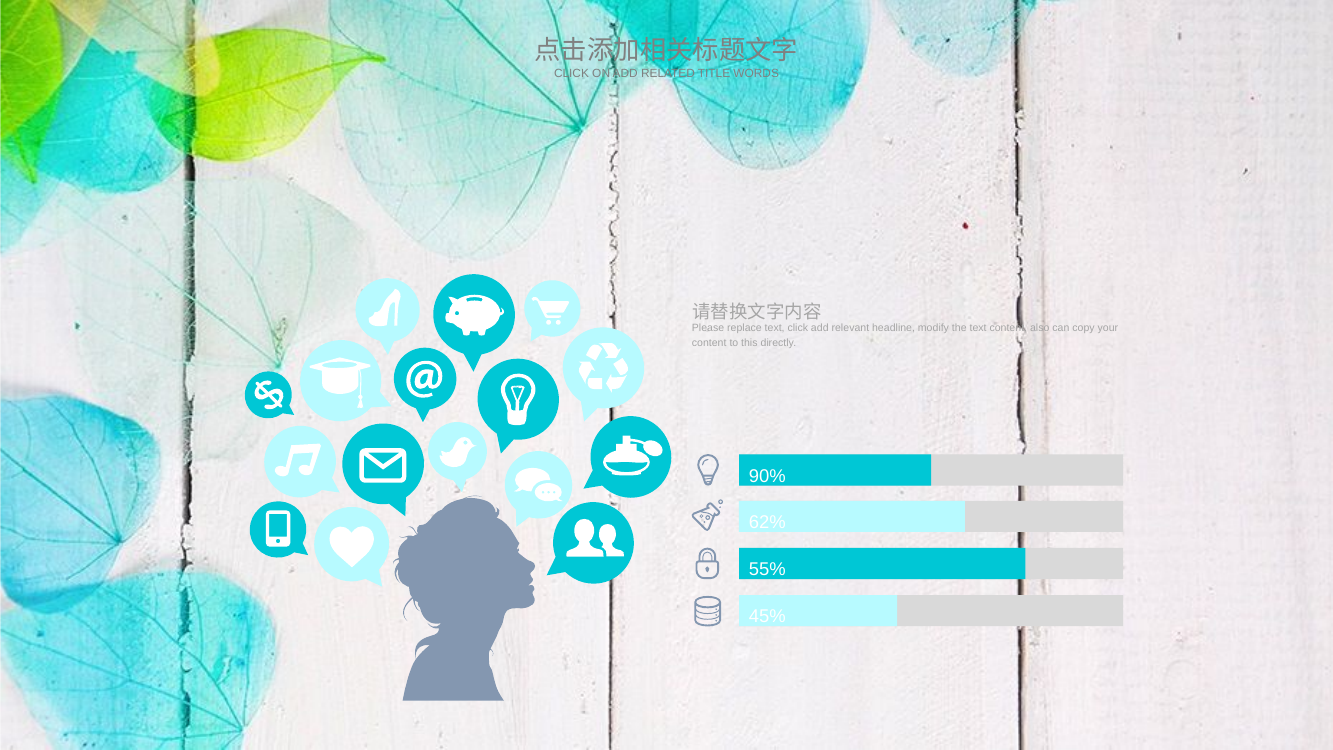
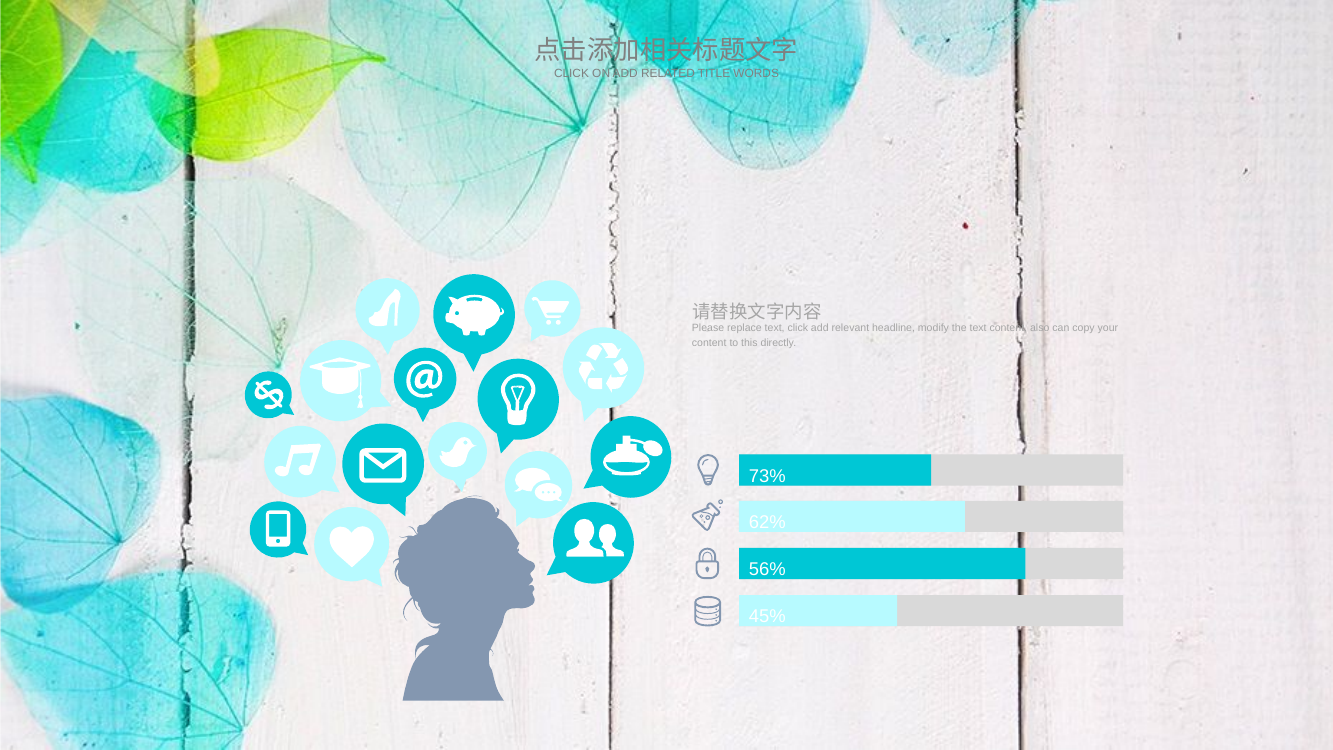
90%: 90% -> 73%
55%: 55% -> 56%
